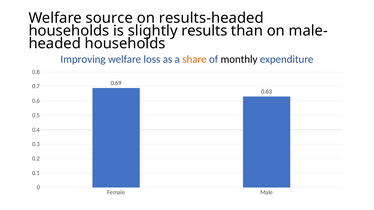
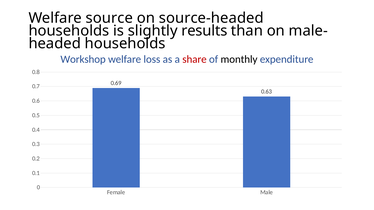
results-headed: results-headed -> source-headed
Improving: Improving -> Workshop
share colour: orange -> red
